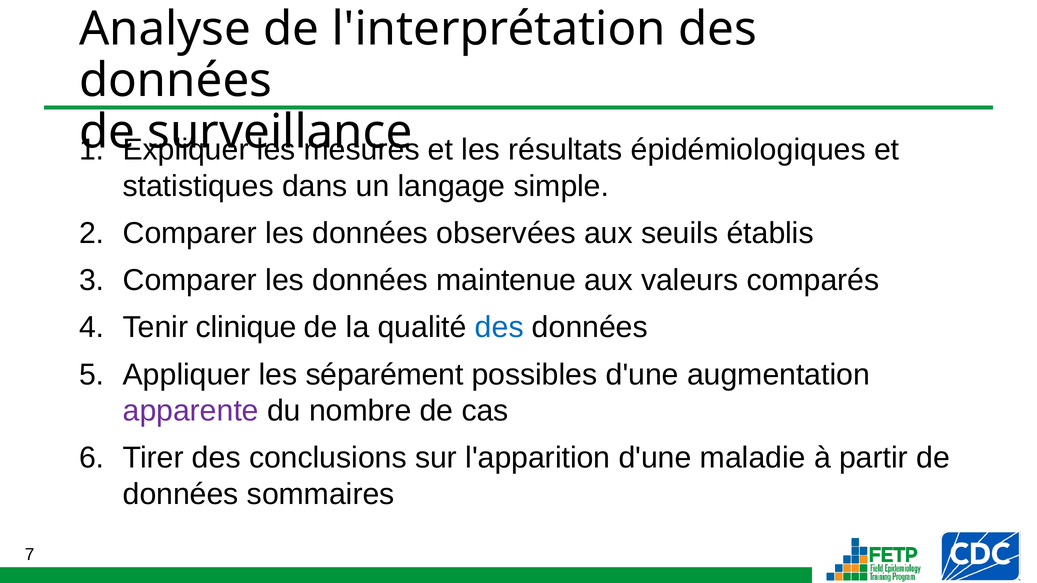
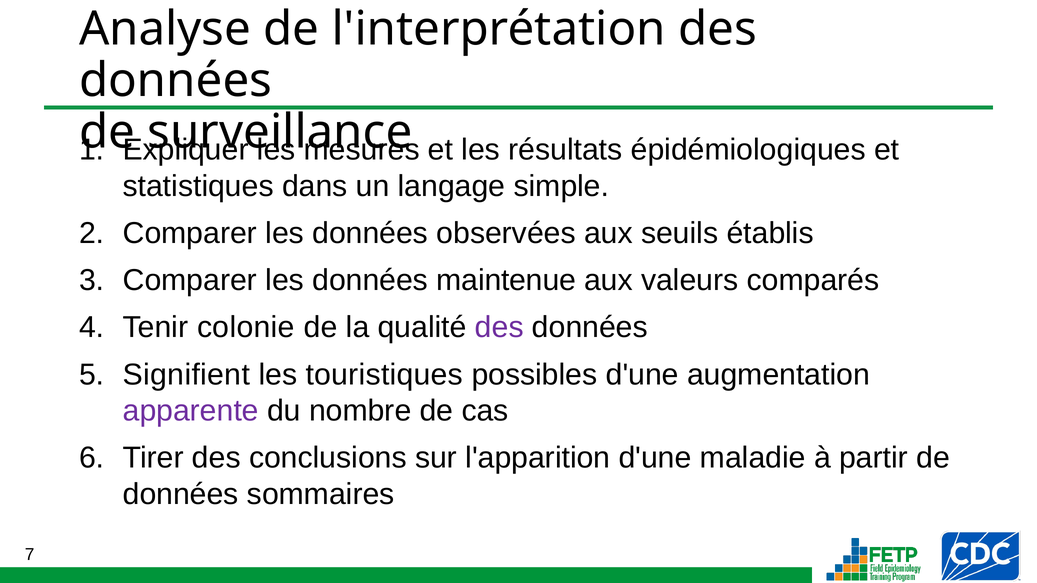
clinique: clinique -> colonie
des at (499, 328) colour: blue -> purple
Appliquer: Appliquer -> Signifient
séparément: séparément -> touristiques
